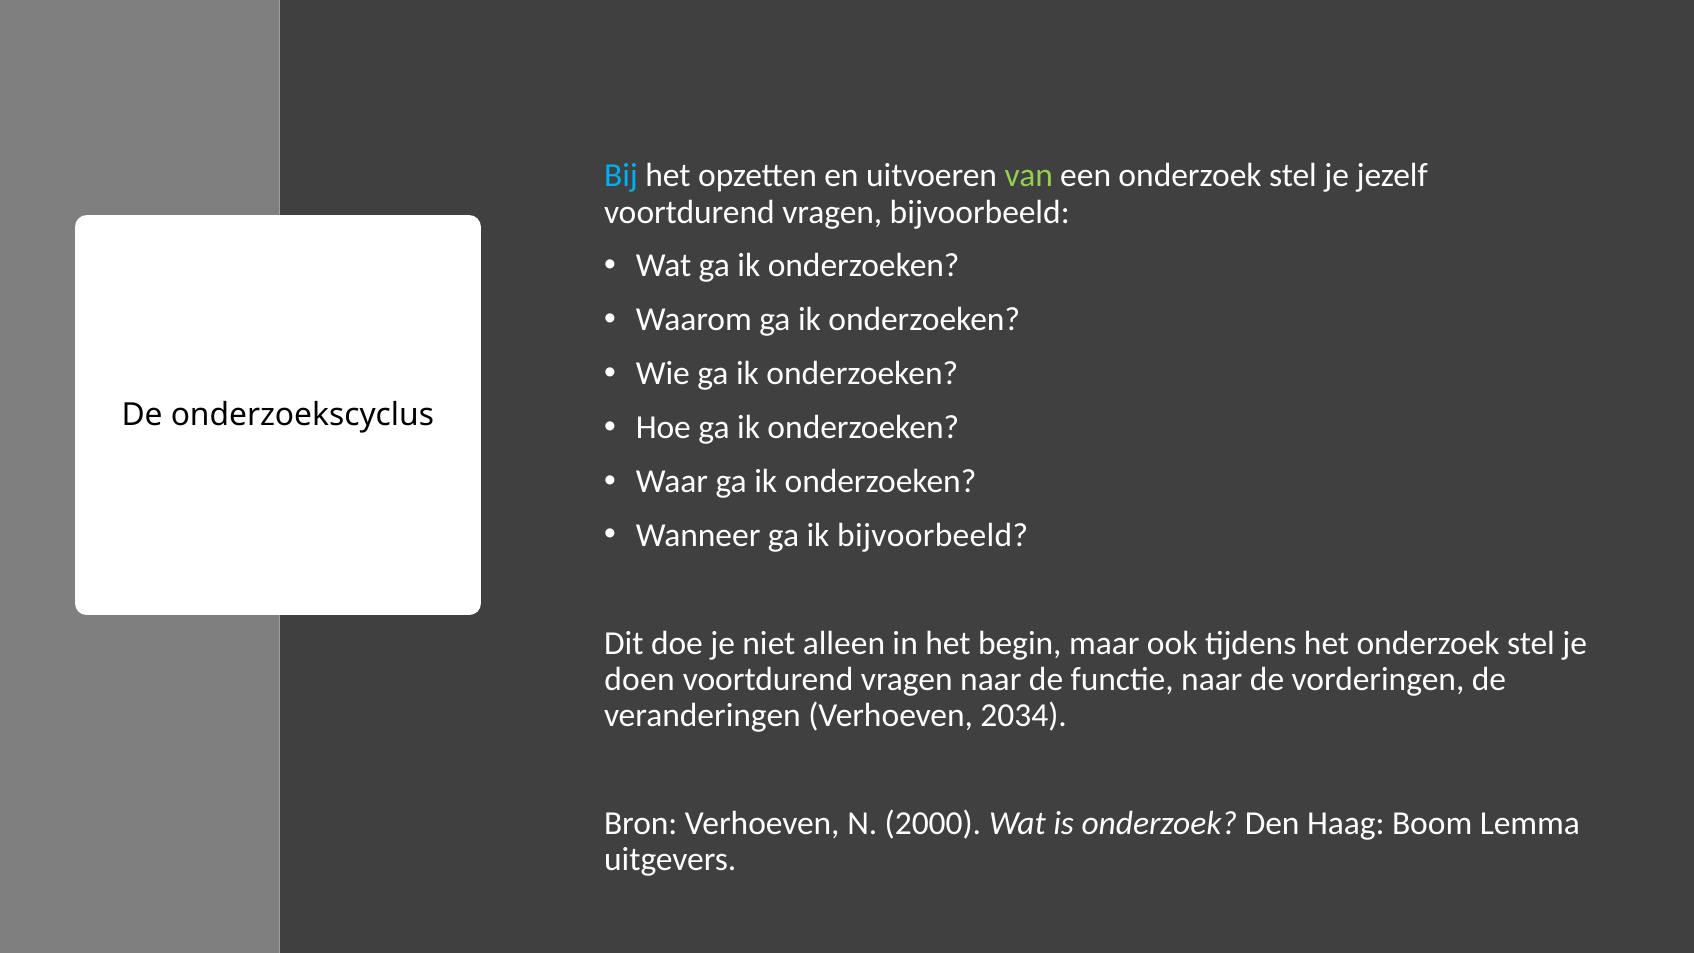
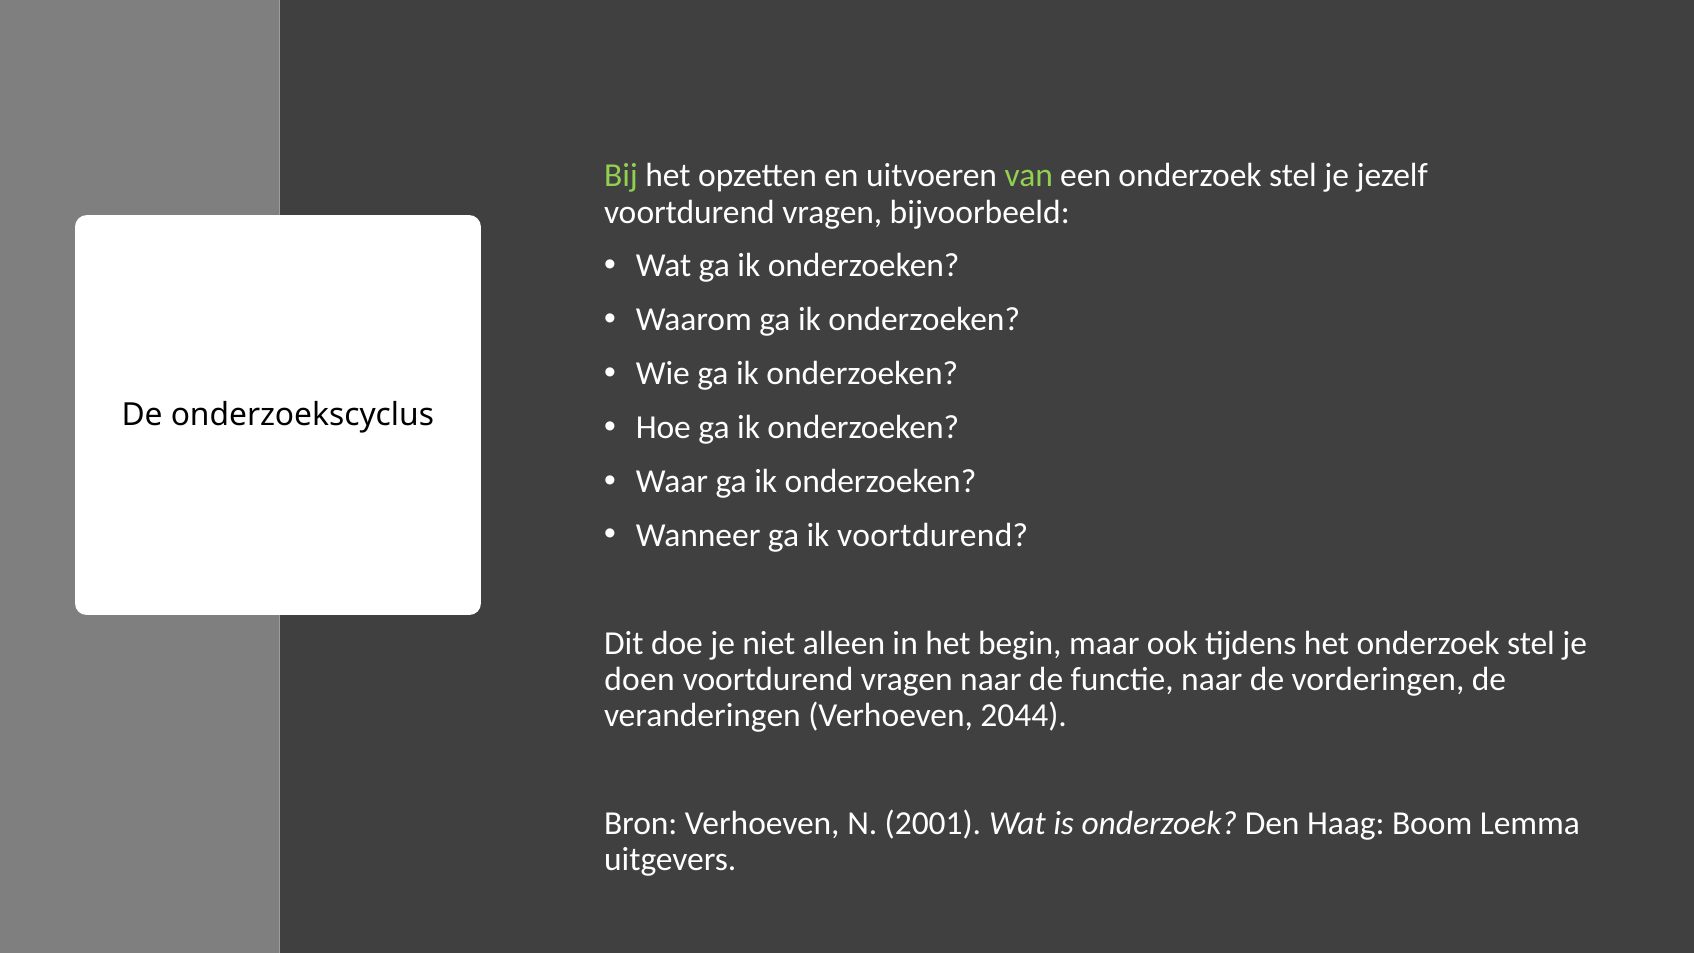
Bij colour: light blue -> light green
ik bijvoorbeeld: bijvoorbeeld -> voortdurend
2034: 2034 -> 2044
2000: 2000 -> 2001
